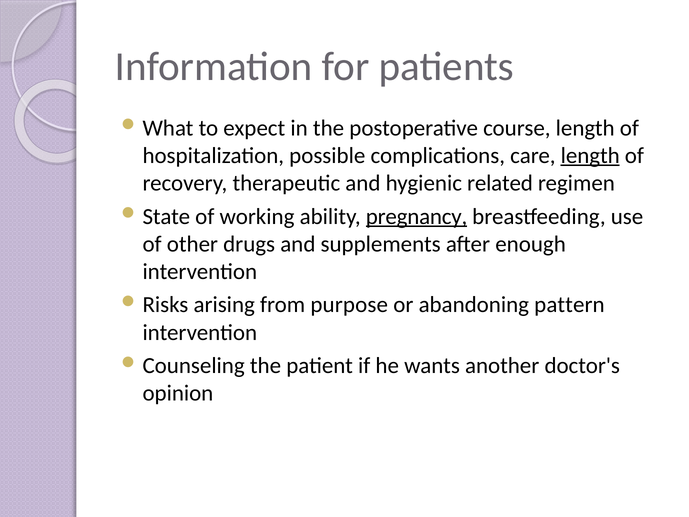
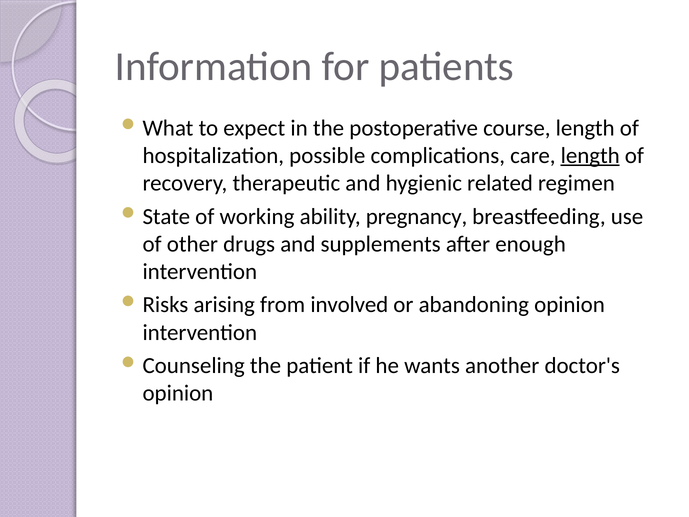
pregnancy underline: present -> none
purpose: purpose -> involved
abandoning pattern: pattern -> opinion
